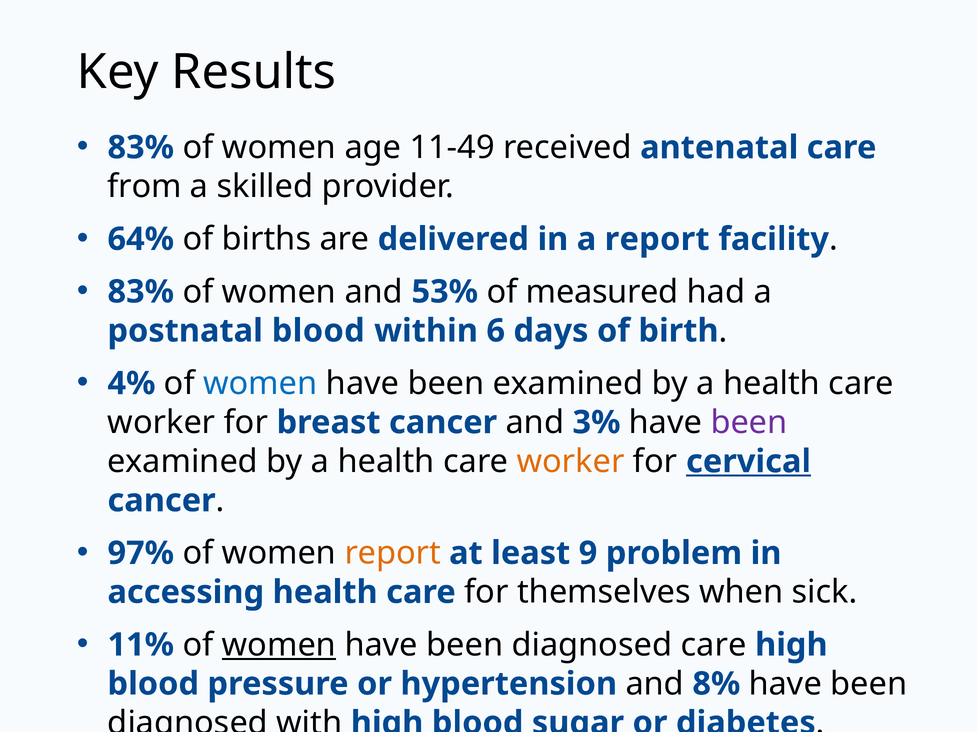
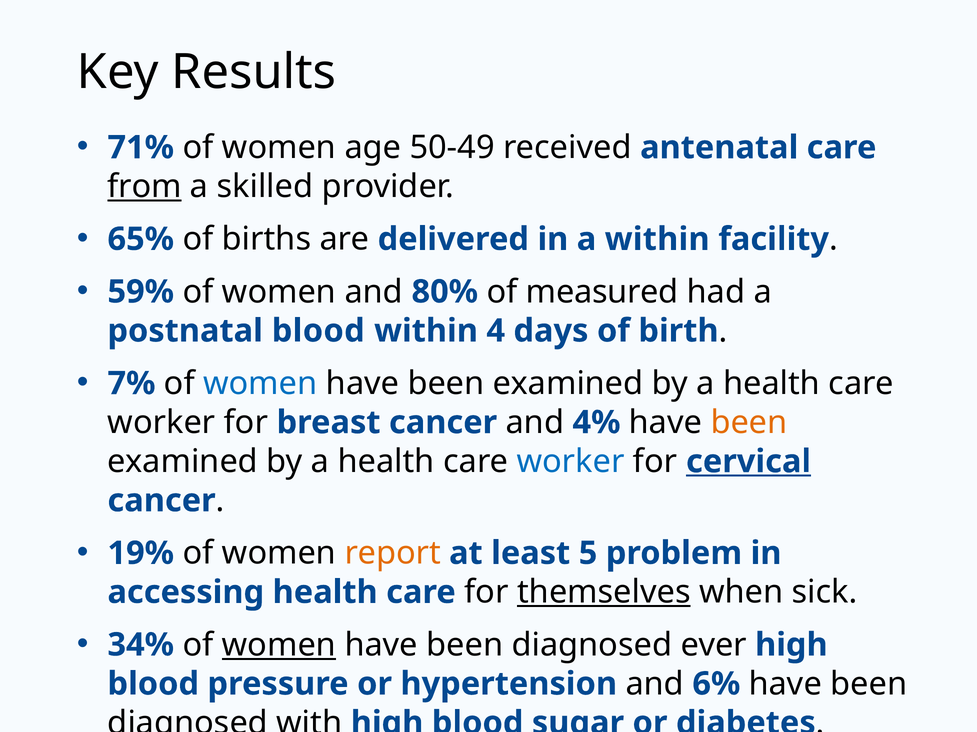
83% at (141, 148): 83% -> 71%
11-49: 11-49 -> 50-49
from underline: none -> present
64%: 64% -> 65%
a report: report -> within
83% at (141, 292): 83% -> 59%
53%: 53% -> 80%
6: 6 -> 4
4%: 4% -> 7%
3%: 3% -> 4%
been at (749, 423) colour: purple -> orange
worker at (571, 462) colour: orange -> blue
97%: 97% -> 19%
9: 9 -> 5
themselves underline: none -> present
11%: 11% -> 34%
diagnosed care: care -> ever
8%: 8% -> 6%
